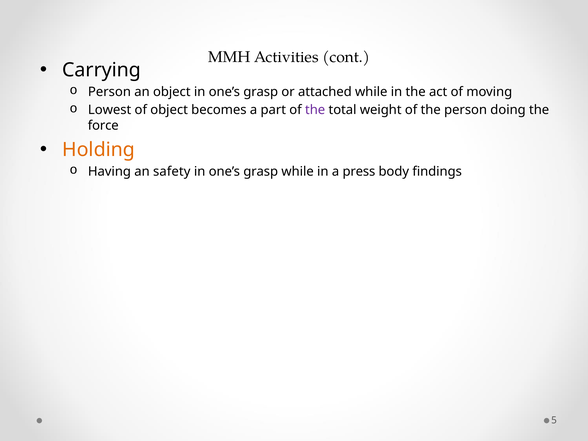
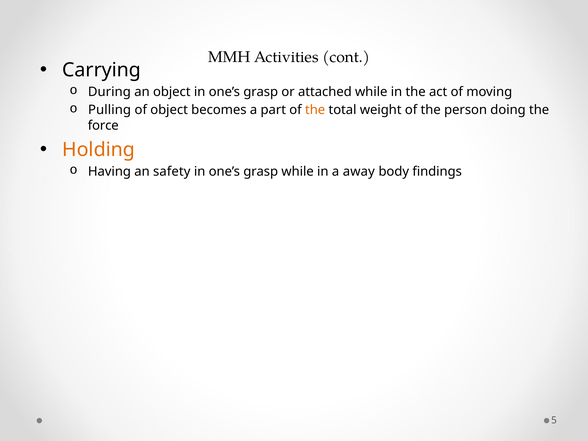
Person at (109, 92): Person -> During
Lowest: Lowest -> Pulling
the at (315, 110) colour: purple -> orange
press: press -> away
